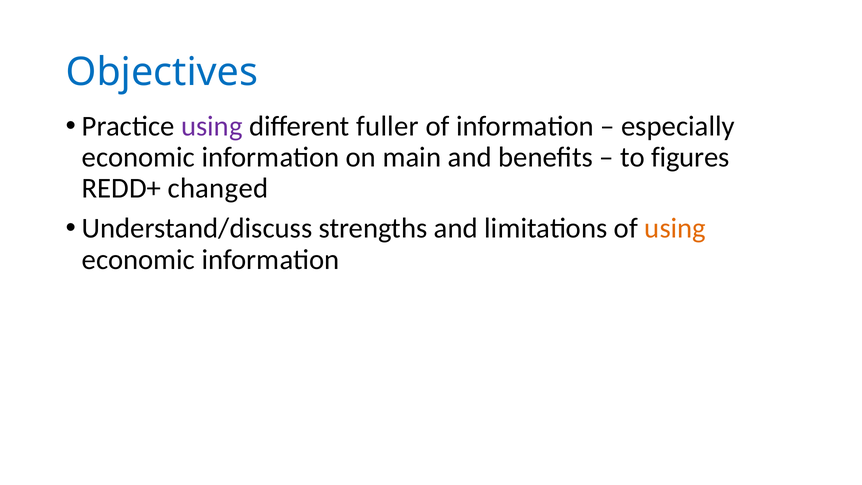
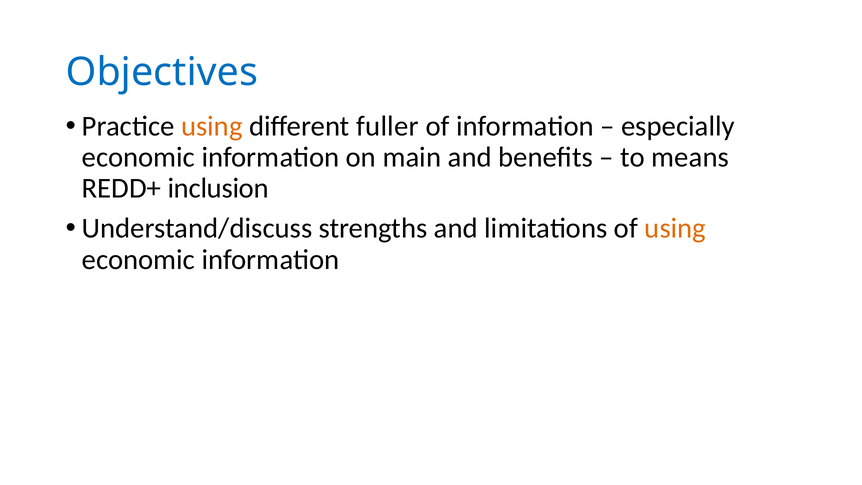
using at (212, 126) colour: purple -> orange
figures: figures -> means
changed: changed -> inclusion
